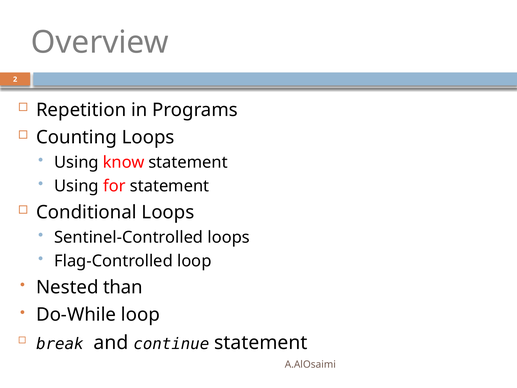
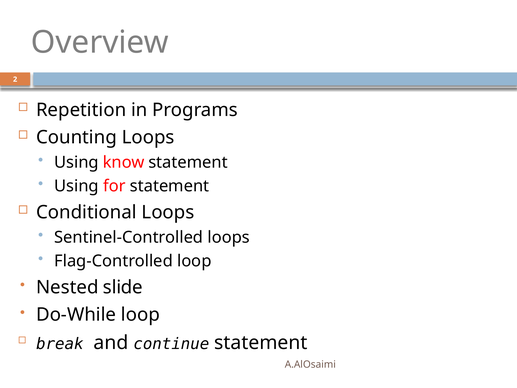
than: than -> slide
